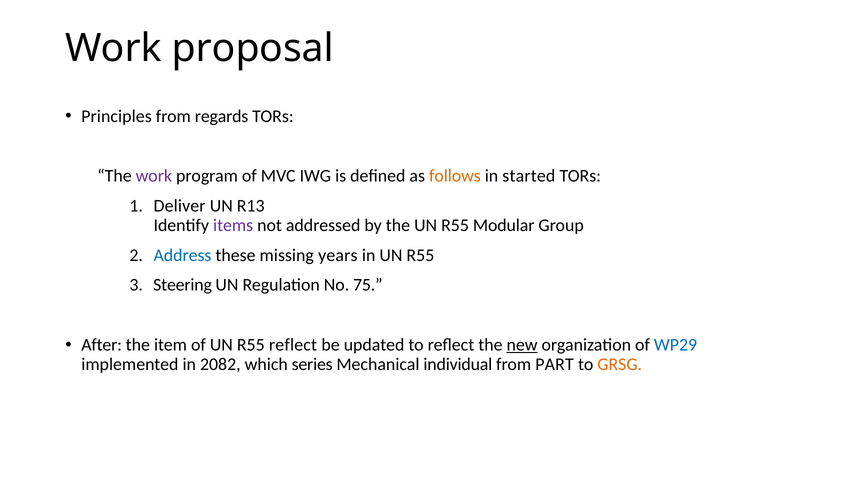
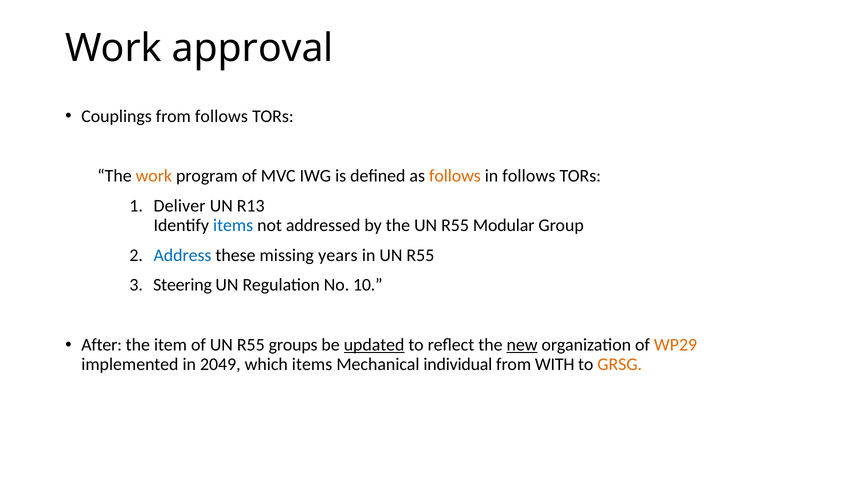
proposal: proposal -> approval
Principles: Principles -> Couplings
from regards: regards -> follows
work at (154, 176) colour: purple -> orange
in started: started -> follows
items at (233, 225) colour: purple -> blue
75: 75 -> 10
R55 reflect: reflect -> groups
updated underline: none -> present
WP29 colour: blue -> orange
2082: 2082 -> 2049
which series: series -> items
PART: PART -> WITH
